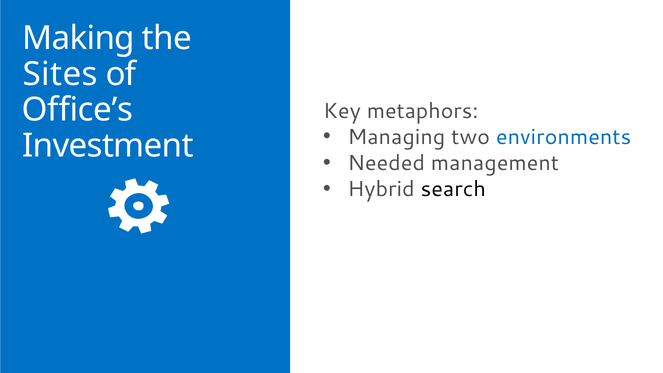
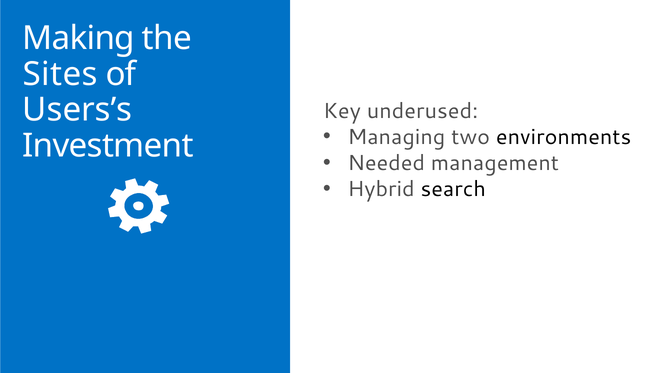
Office’s: Office’s -> Users’s
metaphors: metaphors -> underused
environments colour: blue -> black
